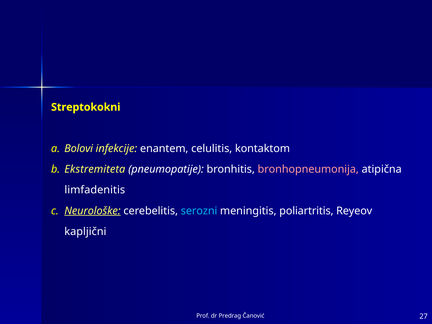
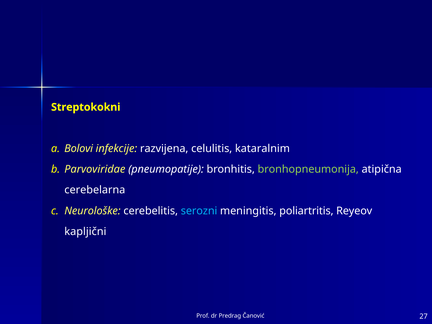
enantem: enantem -> razvijena
kontaktom: kontaktom -> kataralnim
Ekstremiteta: Ekstremiteta -> Parvoviridae
bronhopneumonija colour: pink -> light green
limfadenitis: limfadenitis -> cerebelarna
Neurološke underline: present -> none
